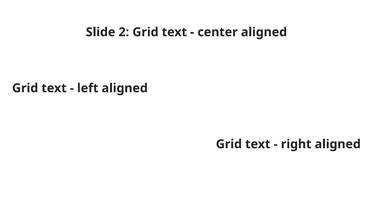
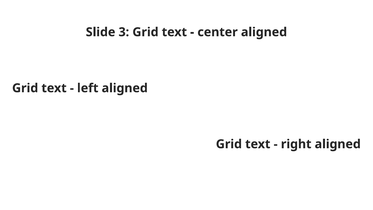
2: 2 -> 3
